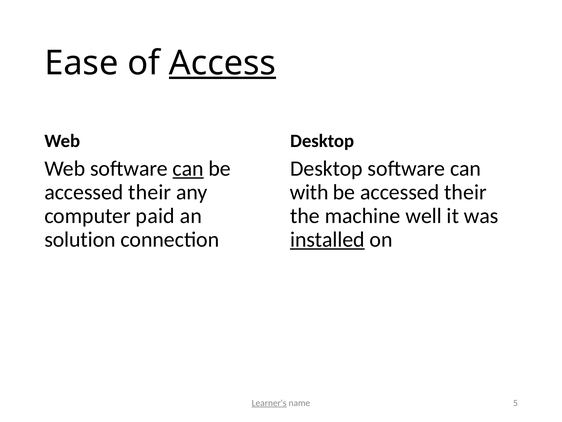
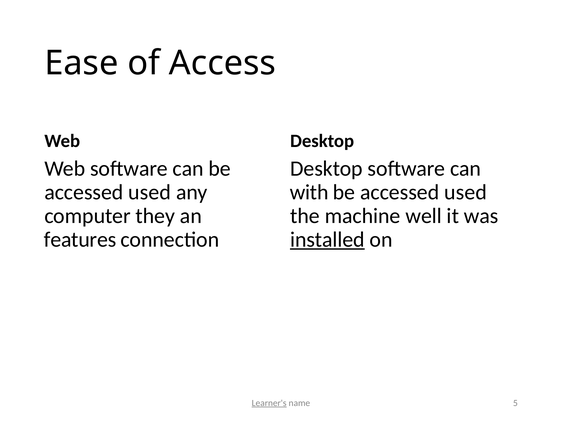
Access underline: present -> none
can at (188, 168) underline: present -> none
their at (150, 192): their -> used
their at (466, 192): their -> used
paid: paid -> they
solution: solution -> features
